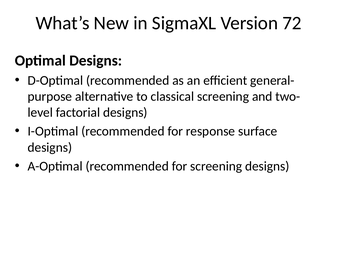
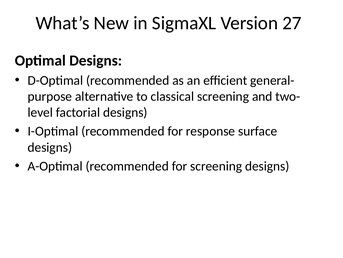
72: 72 -> 27
